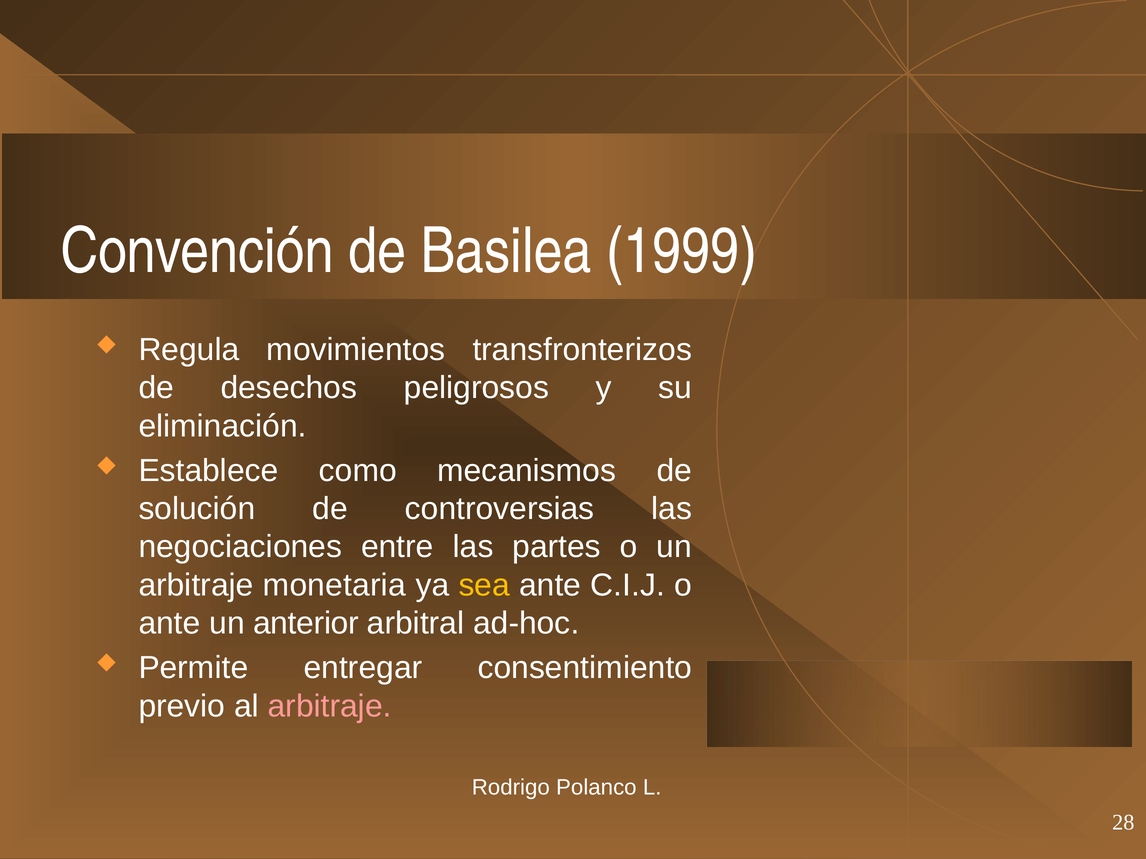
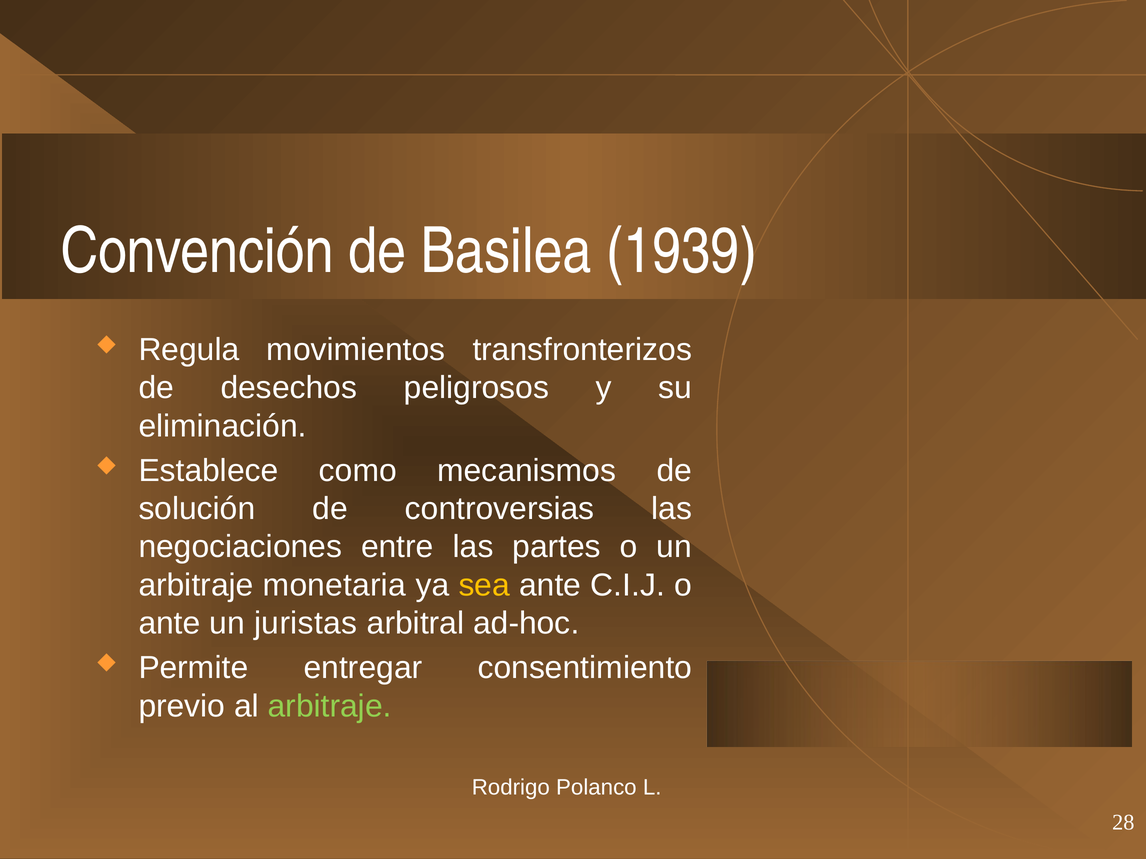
1999: 1999 -> 1939
anterior: anterior -> juristas
arbitraje at (330, 707) colour: pink -> light green
